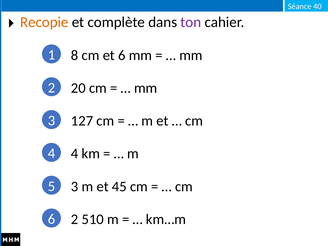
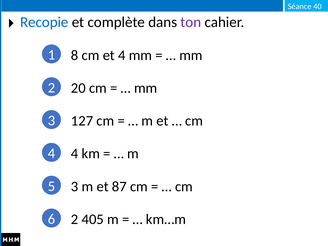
Recopie colour: orange -> blue
et 6: 6 -> 4
45: 45 -> 87
510: 510 -> 405
